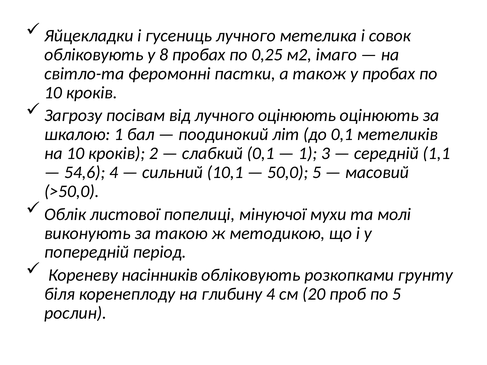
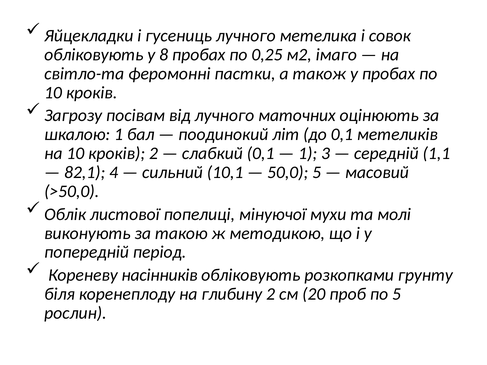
лучного оцінюють: оцінюють -> маточних
54,6: 54,6 -> 82,1
глибину 4: 4 -> 2
